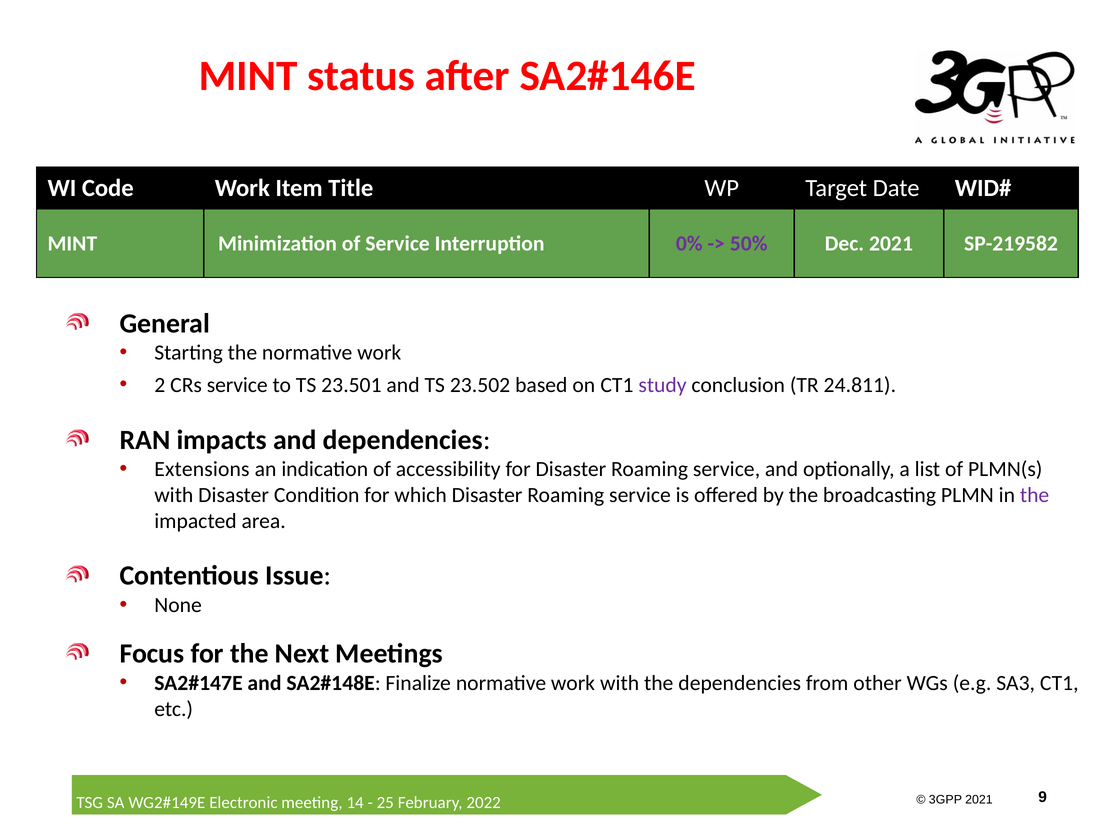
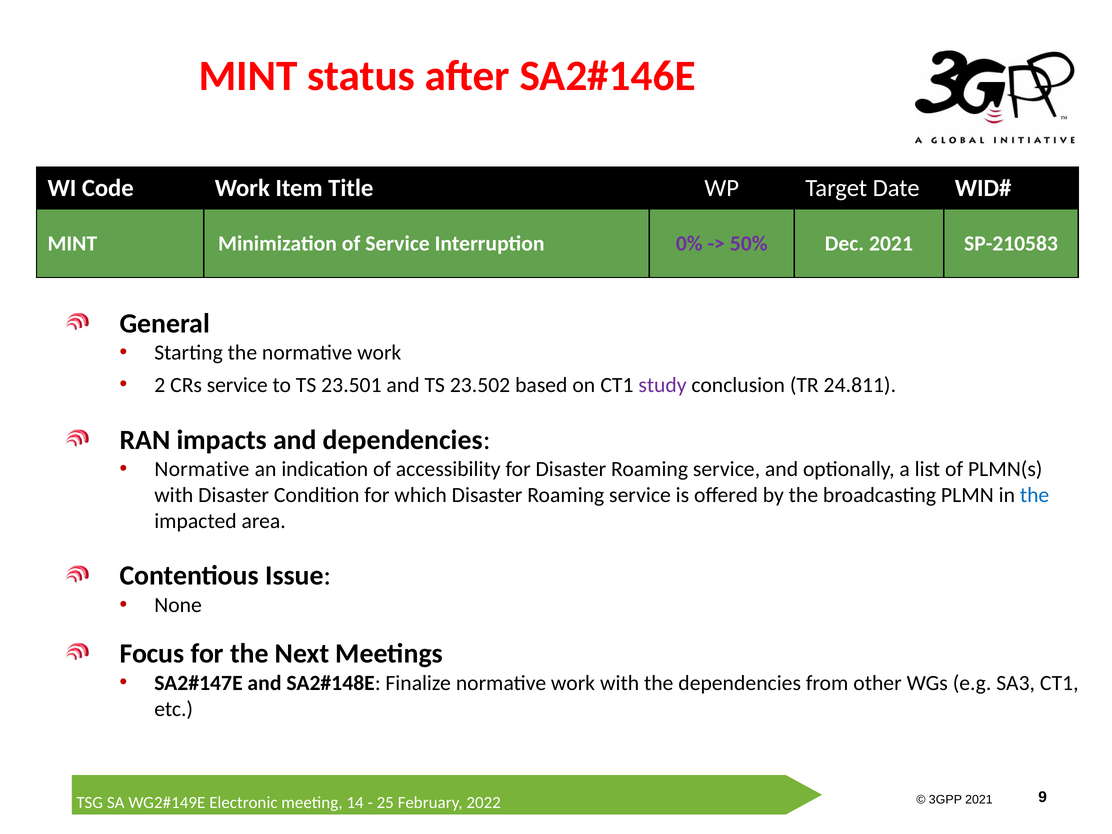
SP-219582: SP-219582 -> SP-210583
Extensions at (202, 469): Extensions -> Normative
the at (1035, 495) colour: purple -> blue
